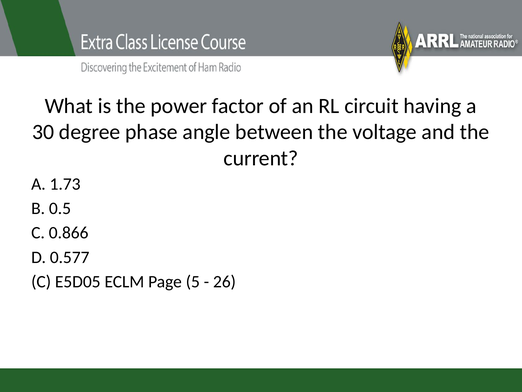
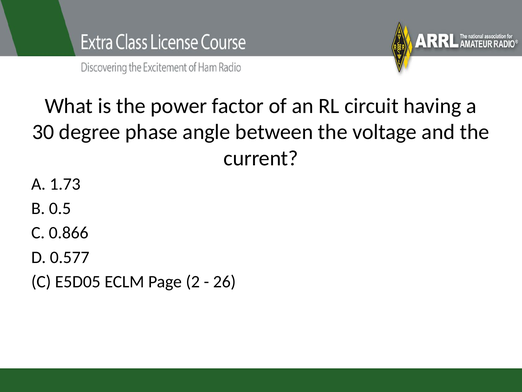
5: 5 -> 2
